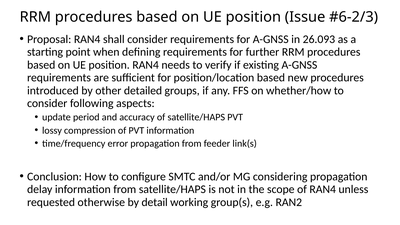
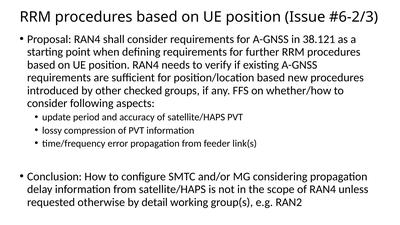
26.093: 26.093 -> 38.121
detailed: detailed -> checked
